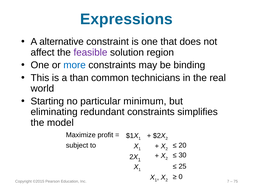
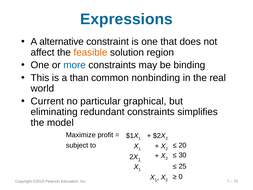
feasible colour: purple -> orange
technicians: technicians -> nonbinding
Starting: Starting -> Current
minimum: minimum -> graphical
